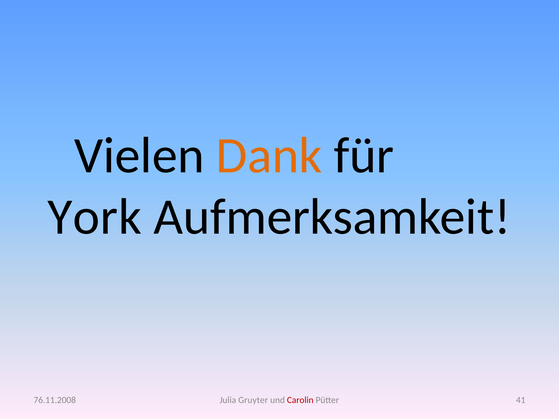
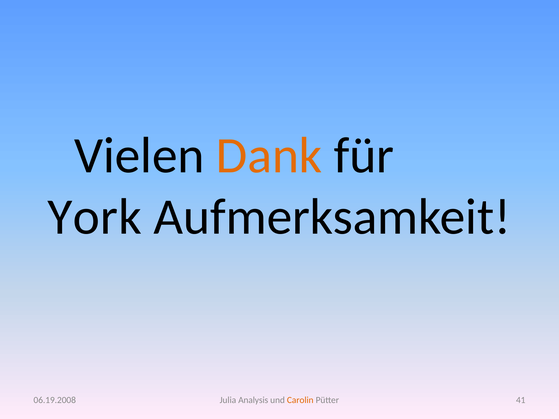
Gruyter: Gruyter -> Analysis
Carolin colour: red -> orange
76.11.2008: 76.11.2008 -> 06.19.2008
